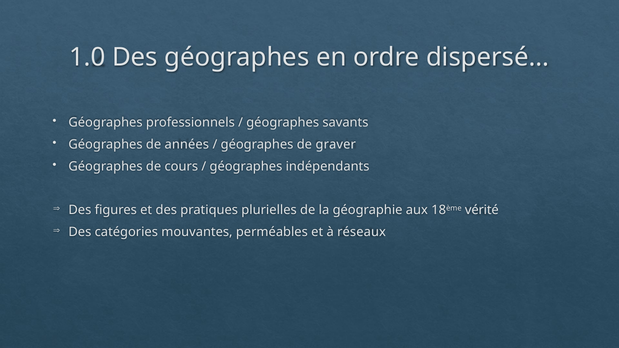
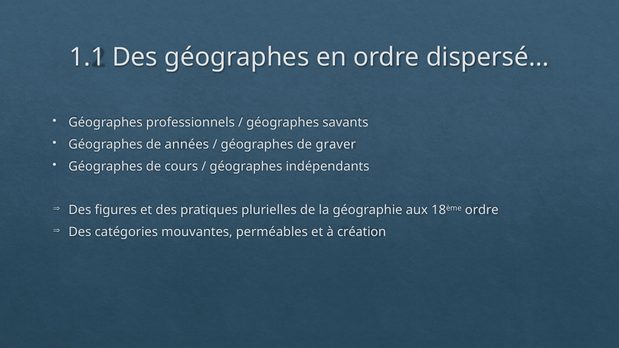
1.0: 1.0 -> 1.1
18ème vérité: vérité -> ordre
réseaux: réseaux -> création
